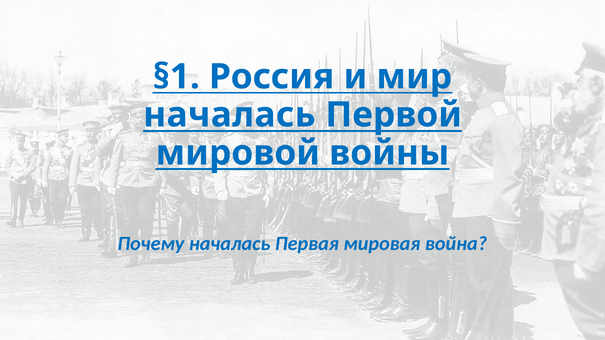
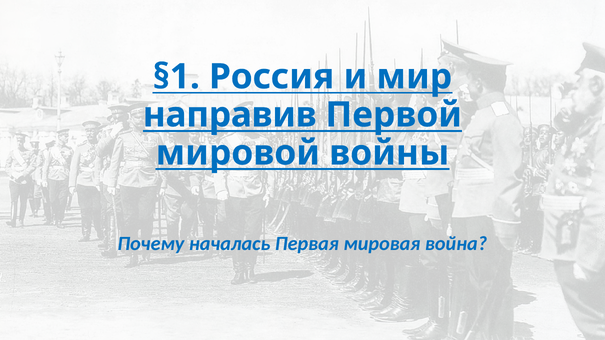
началась at (229, 115): началась -> направив
